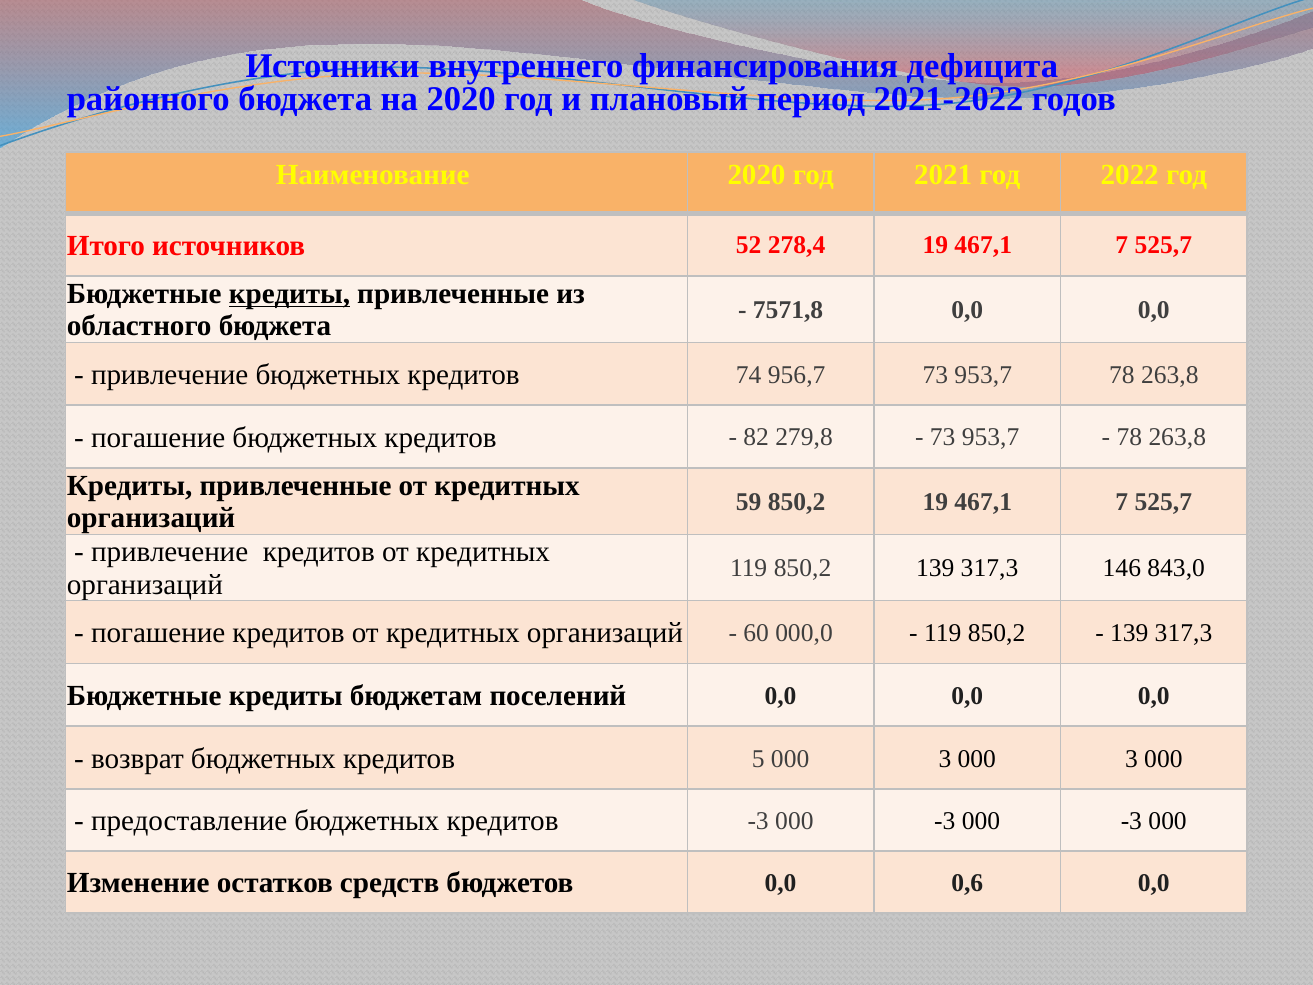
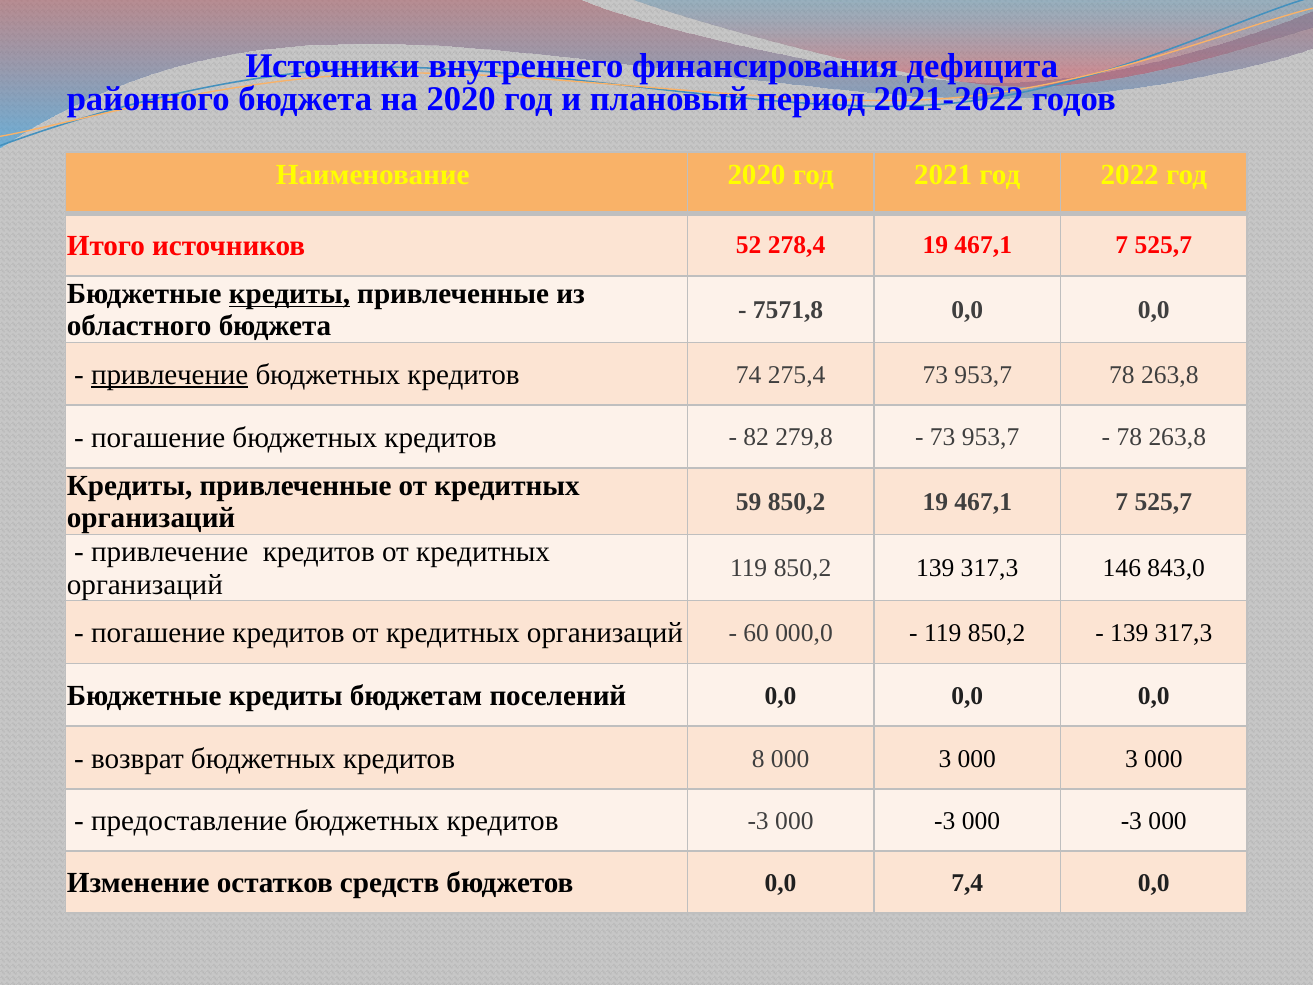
привлечение at (170, 375) underline: none -> present
956,7: 956,7 -> 275,4
5: 5 -> 8
0,6: 0,6 -> 7,4
